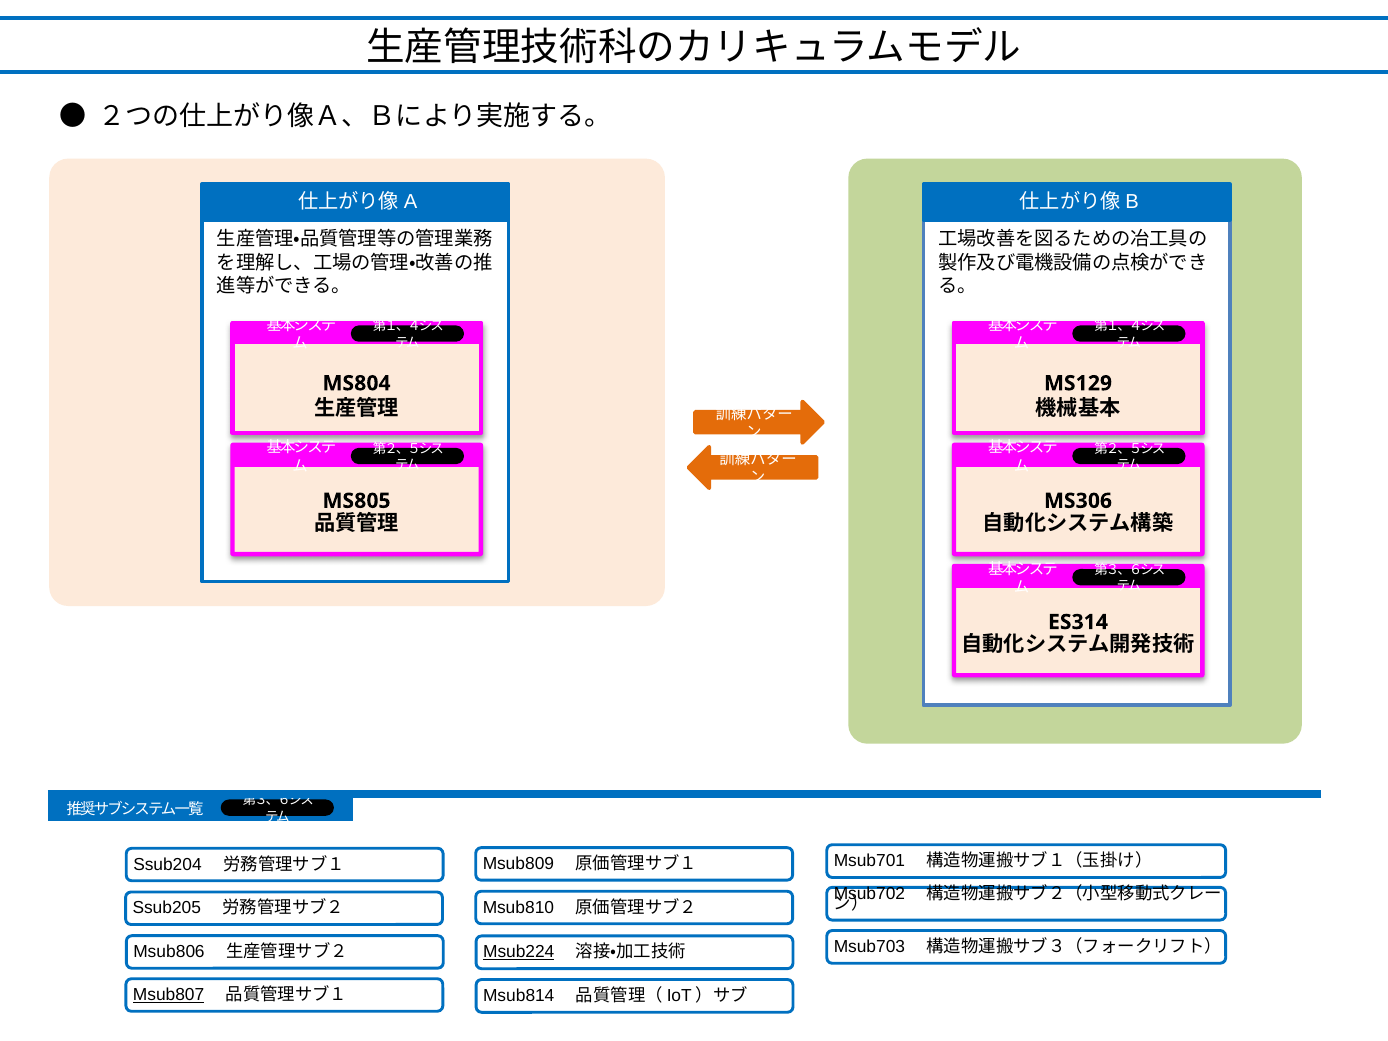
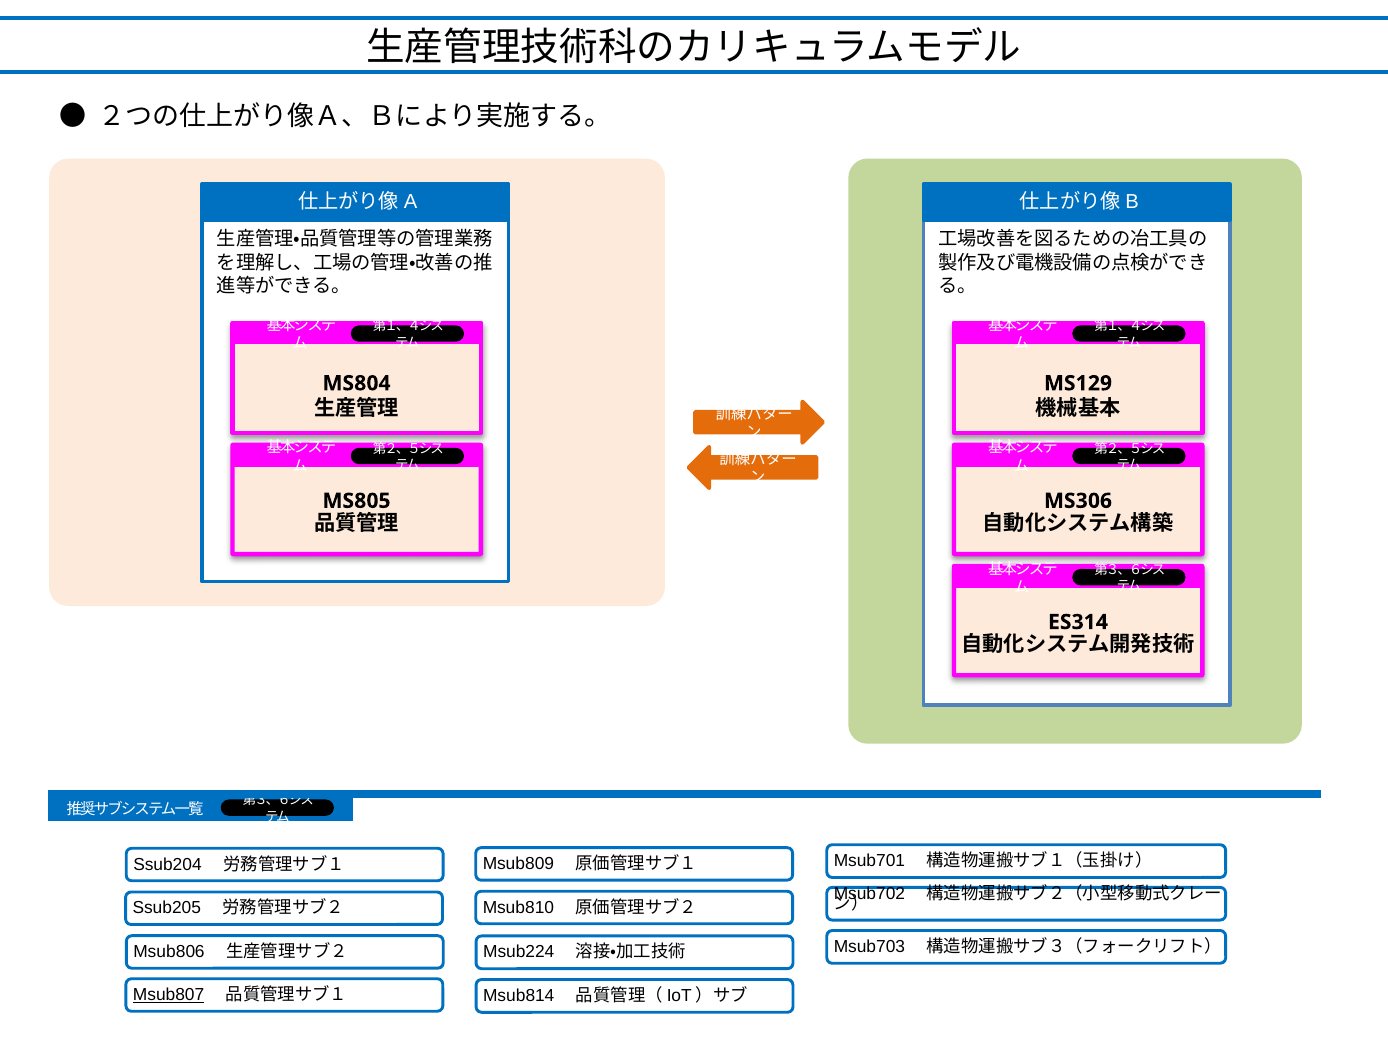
Msub224 underline: present -> none
